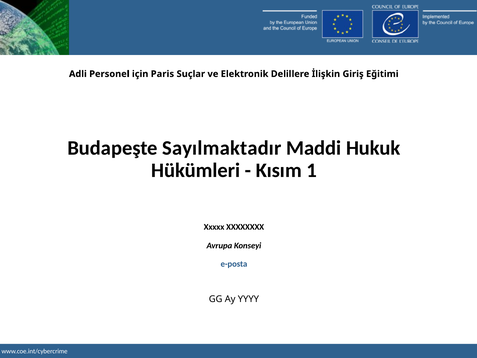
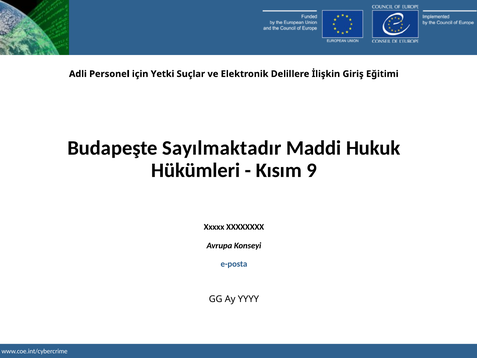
Paris: Paris -> Yetki
1: 1 -> 9
